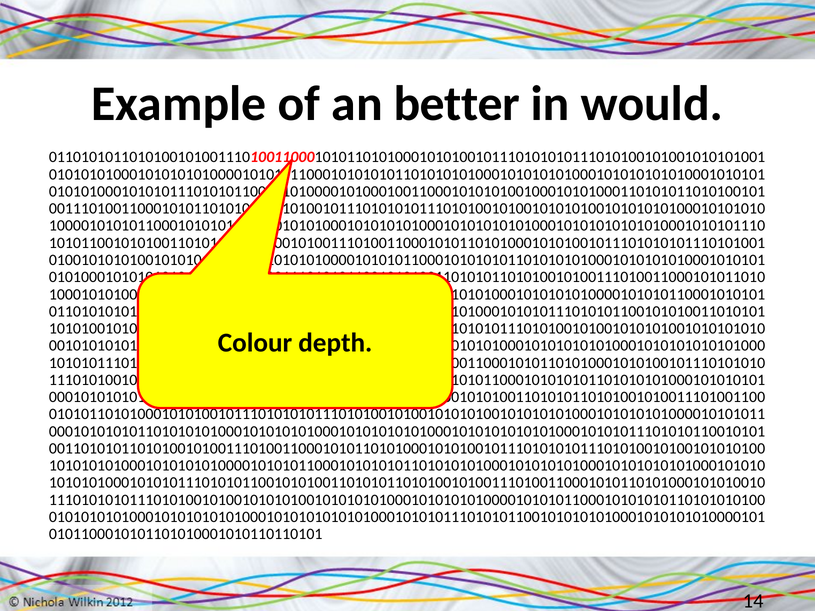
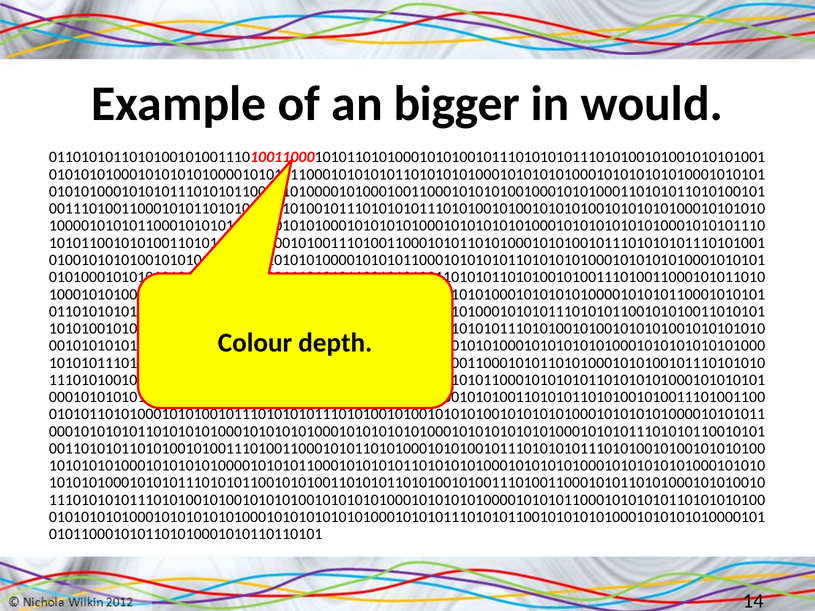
better: better -> bigger
